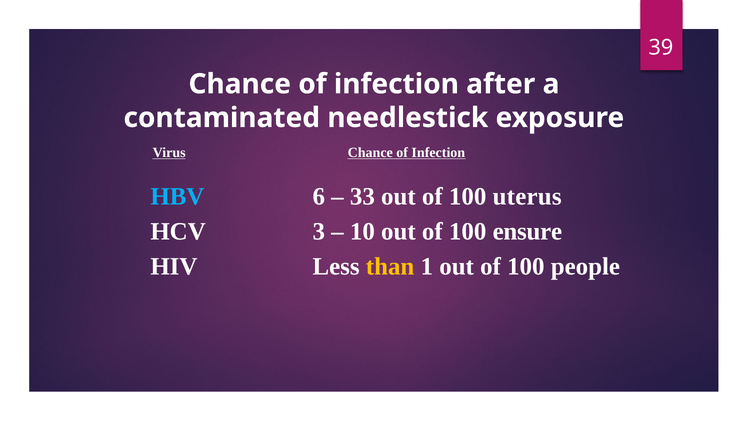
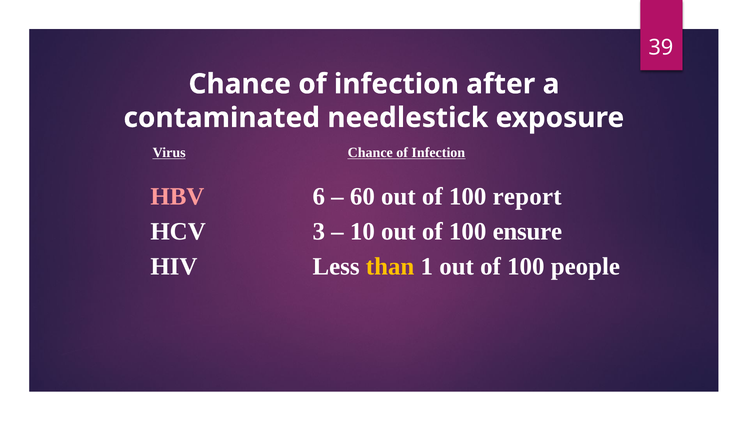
HBV colour: light blue -> pink
33: 33 -> 60
uterus: uterus -> report
